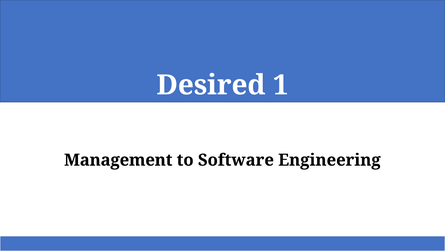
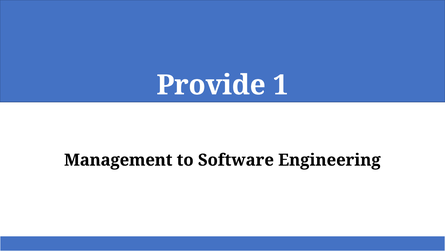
Desired: Desired -> Provide
